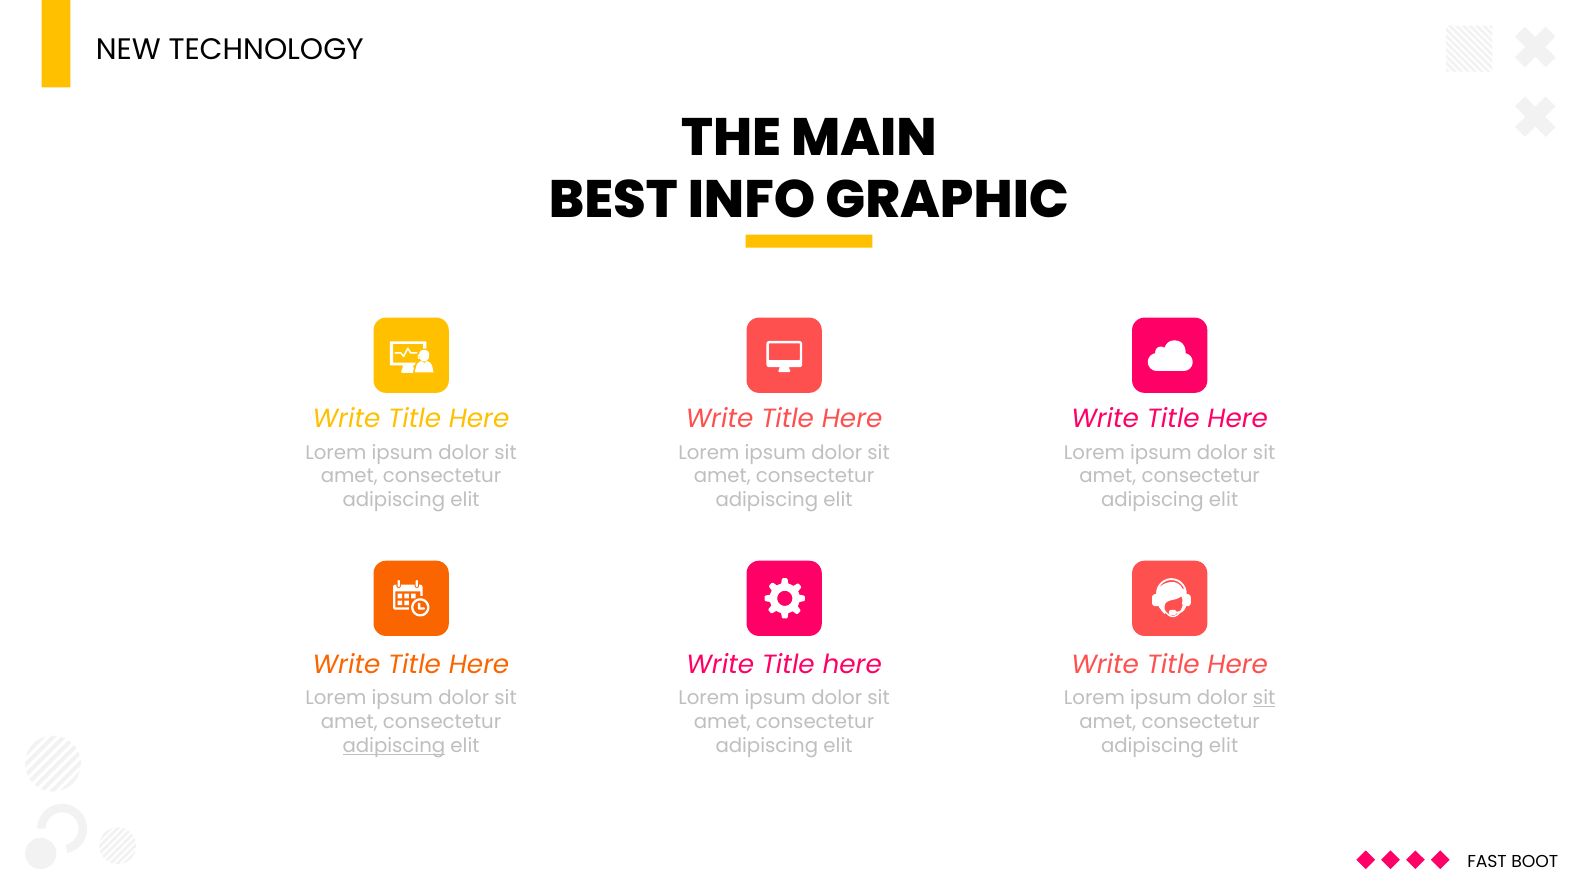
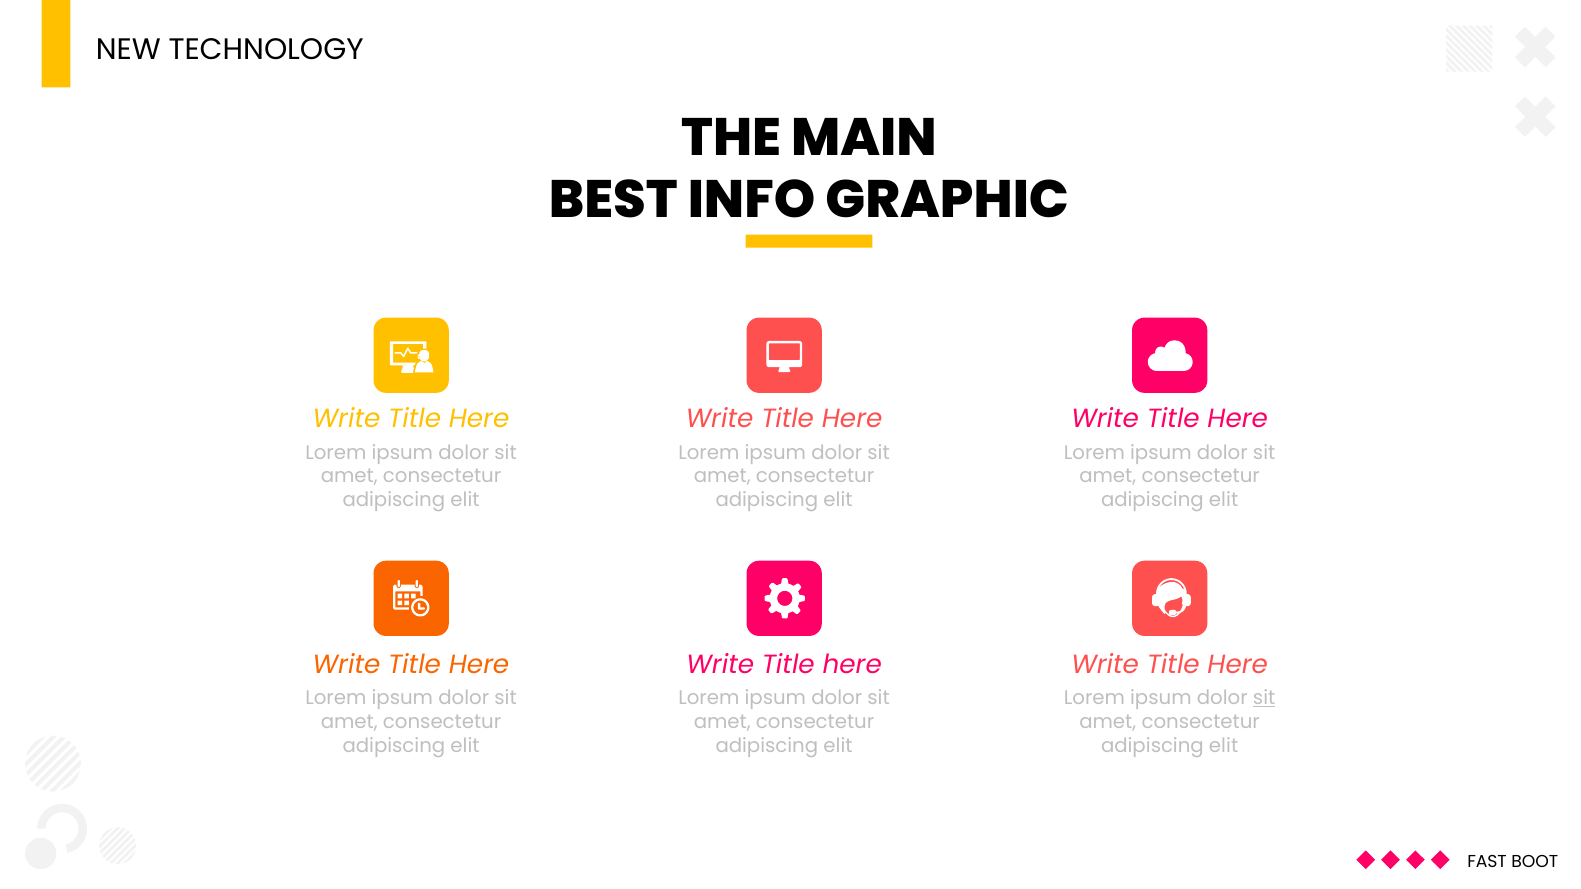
adipiscing at (394, 746) underline: present -> none
